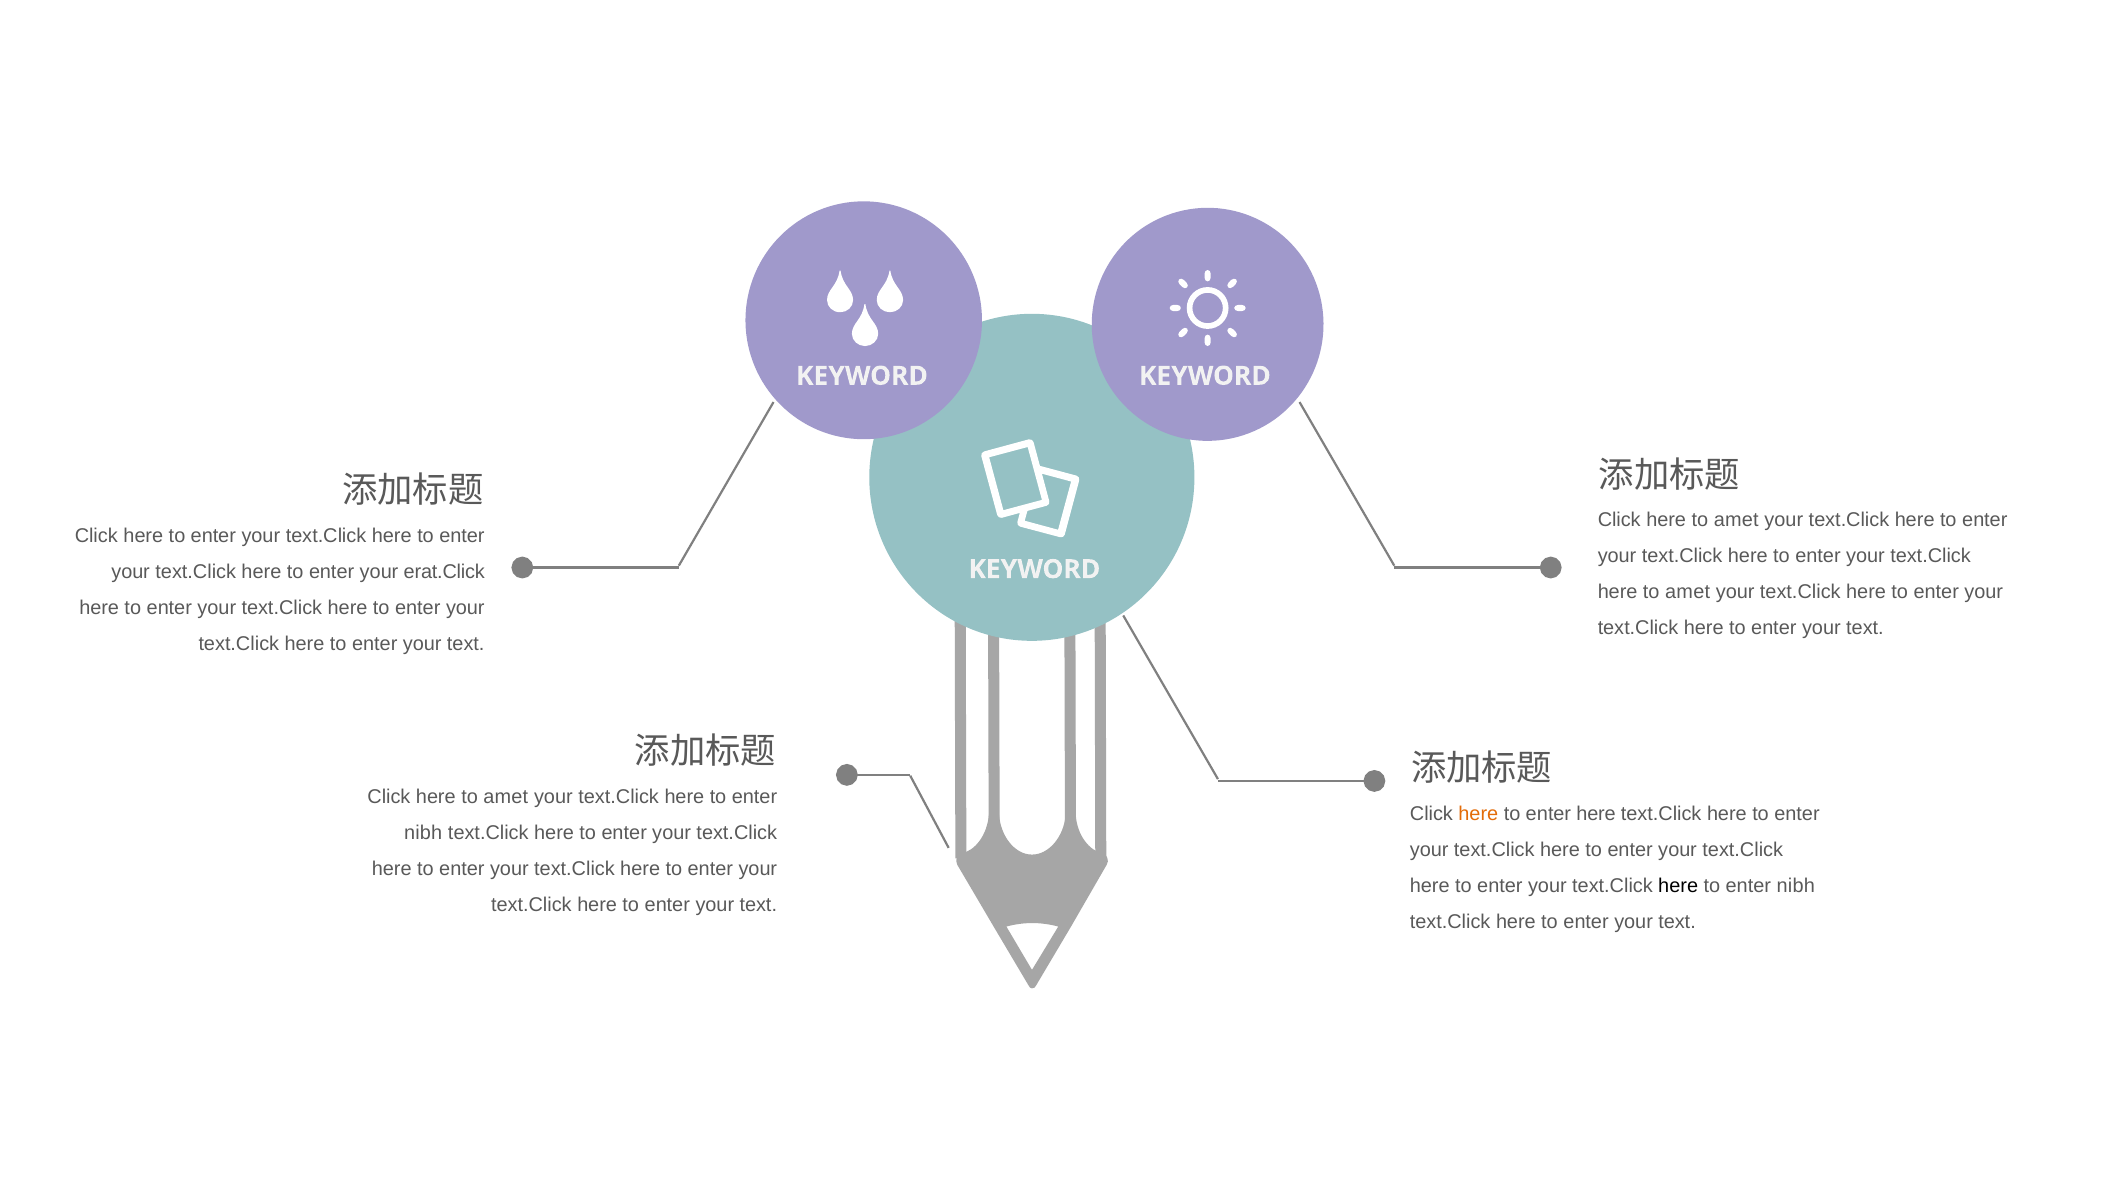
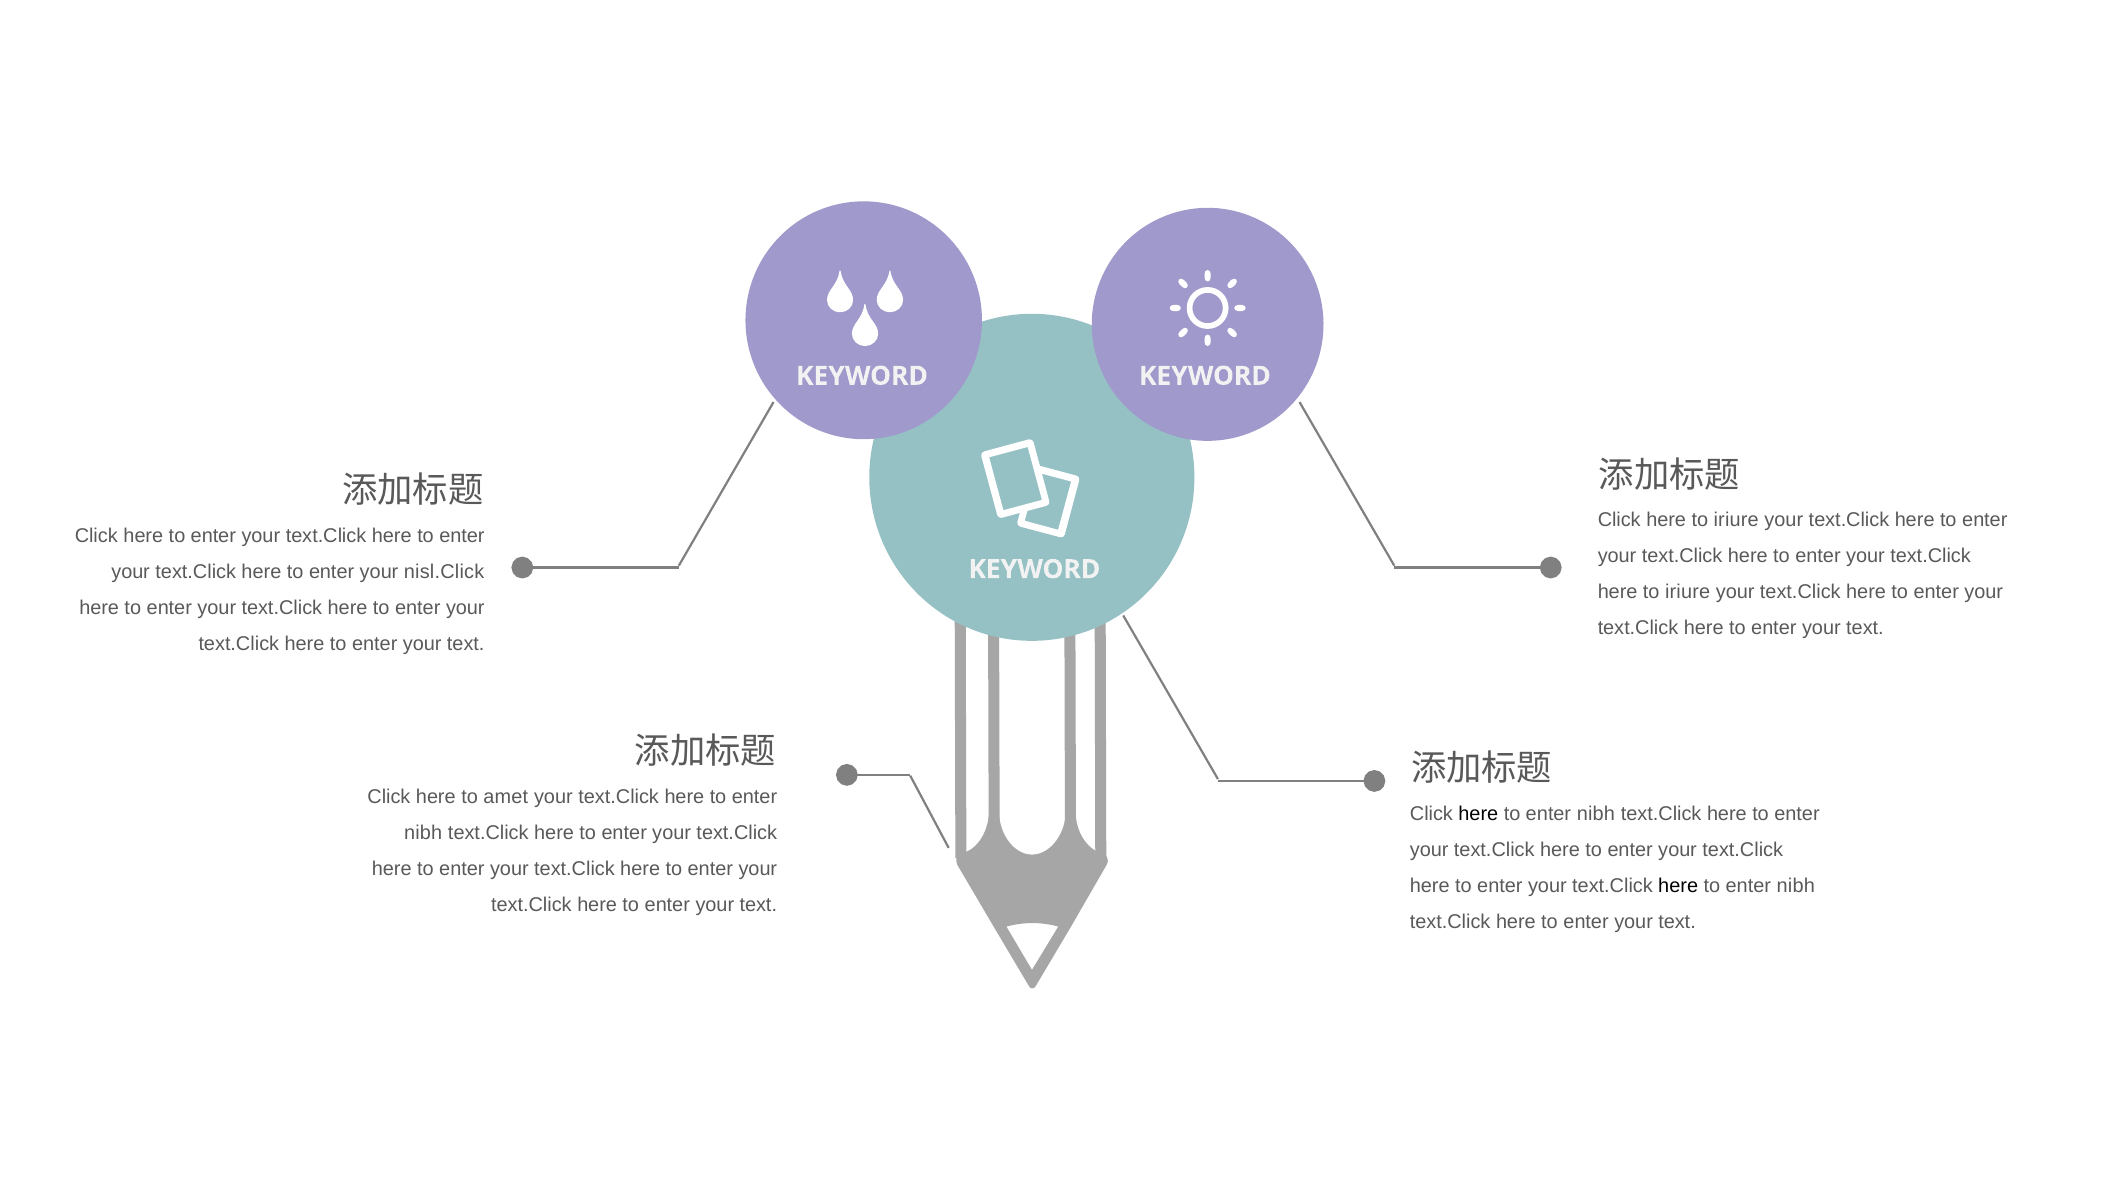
amet at (1736, 520): amet -> iriure
erat.Click: erat.Click -> nisl.Click
amet at (1688, 592): amet -> iriure
here at (1478, 814) colour: orange -> black
here at (1596, 814): here -> nibh
